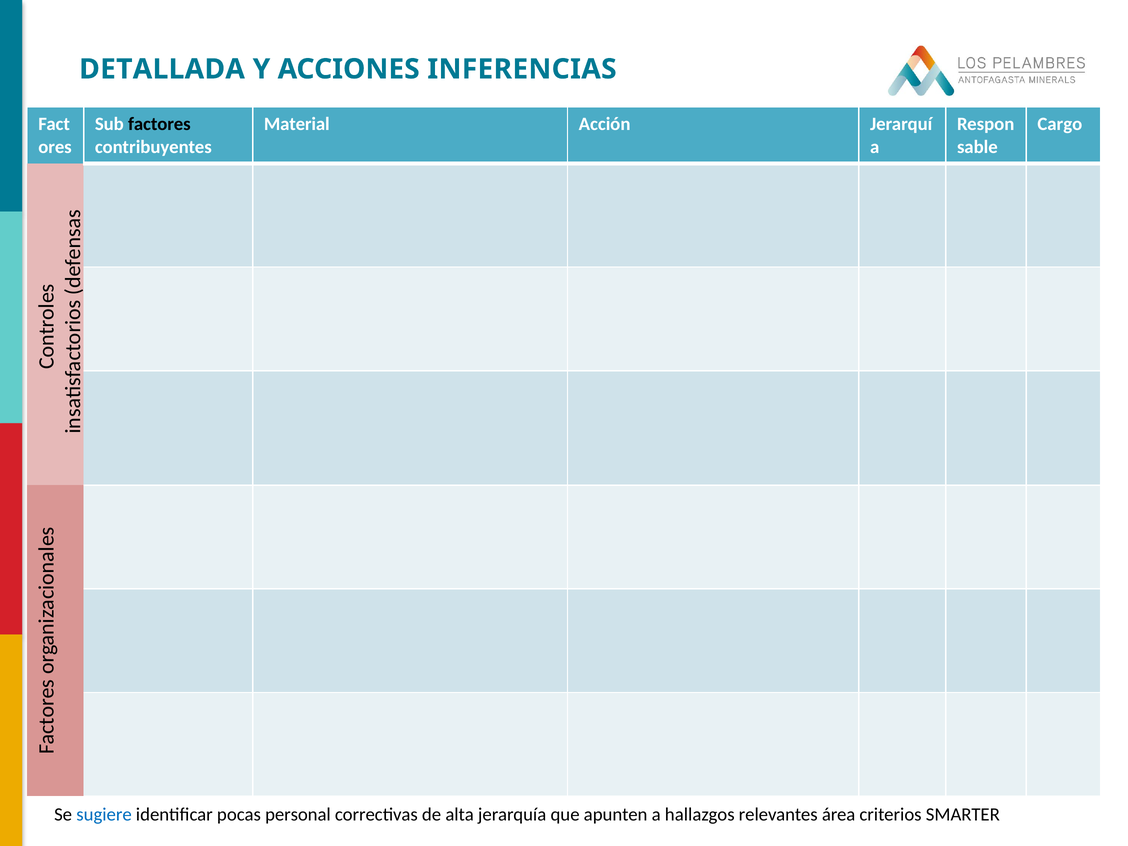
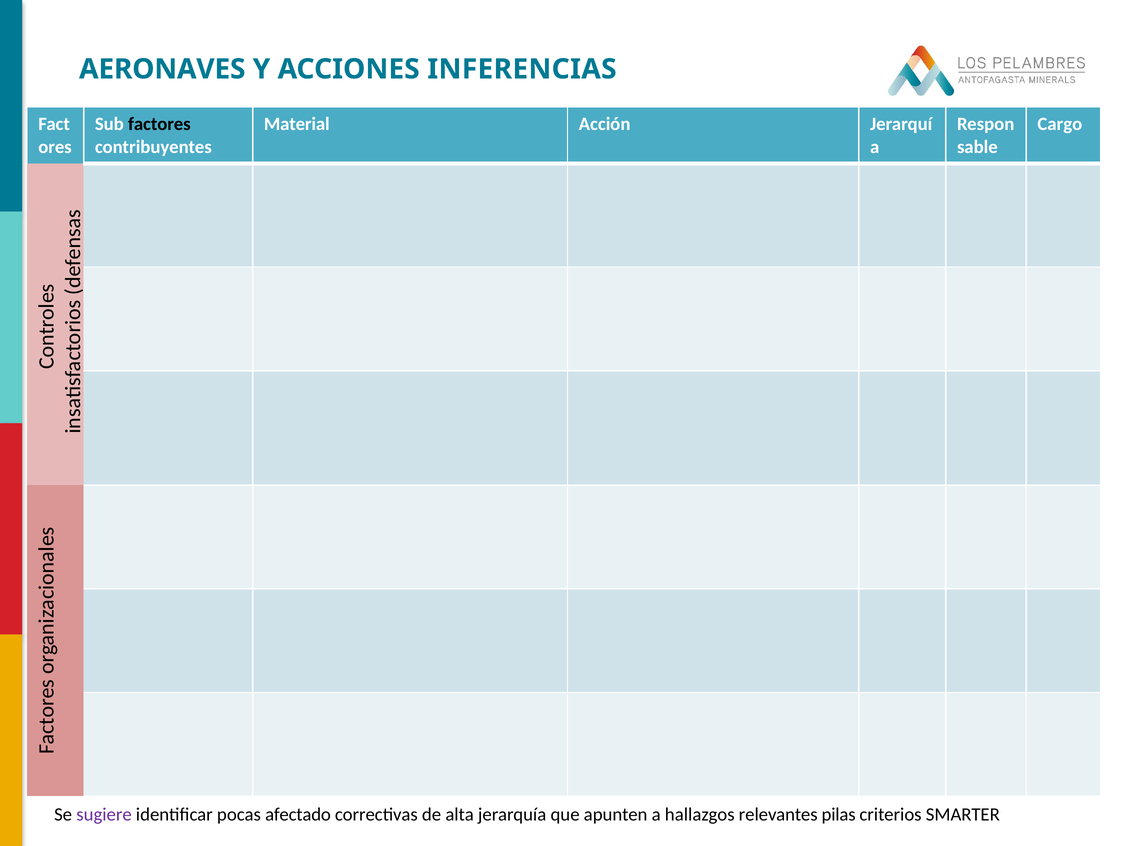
DETALLADA: DETALLADA -> AERONAVES
sugiere colour: blue -> purple
personal: personal -> afectado
área: área -> pilas
